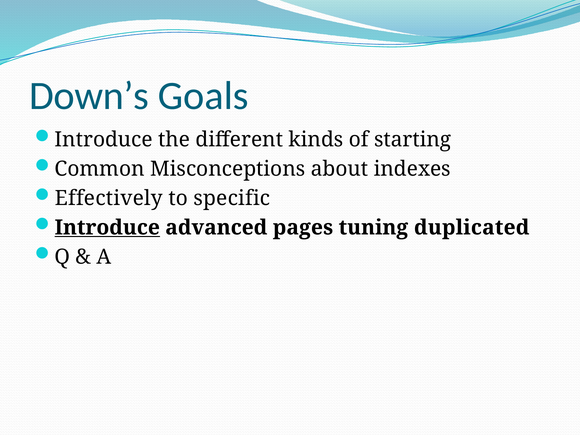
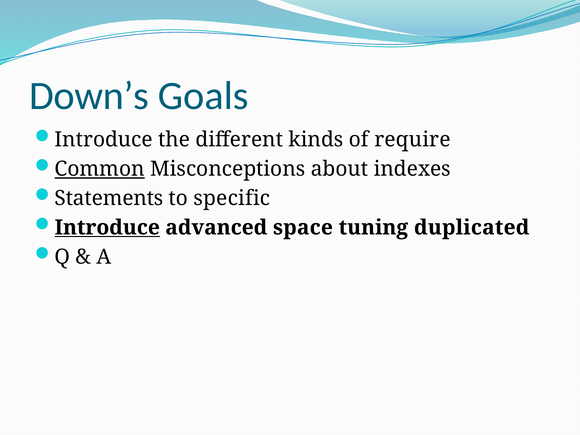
starting: starting -> require
Common underline: none -> present
Effectively: Effectively -> Statements
pages: pages -> space
